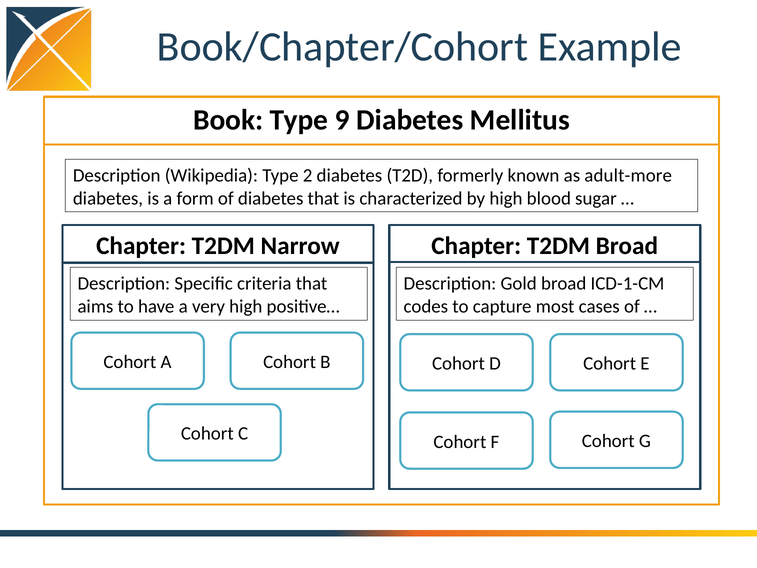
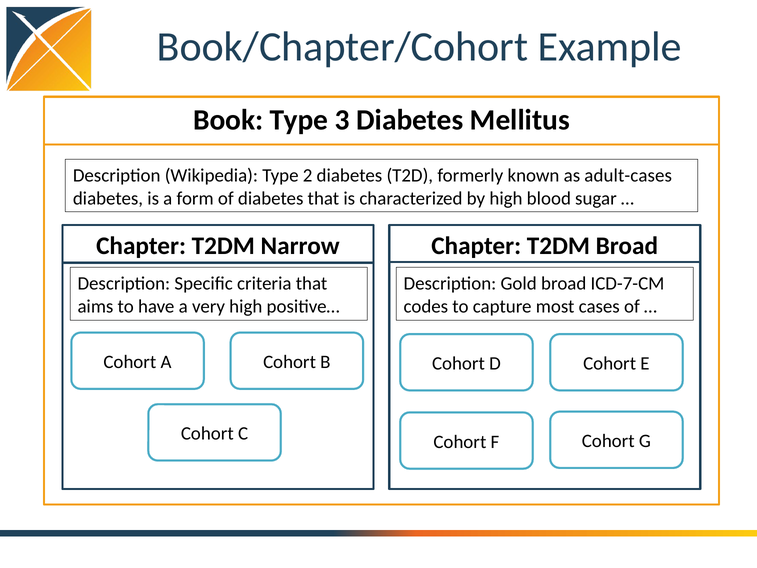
9: 9 -> 3
adult-more: adult-more -> adult-cases
ICD-1-CM: ICD-1-CM -> ICD-7-CM
